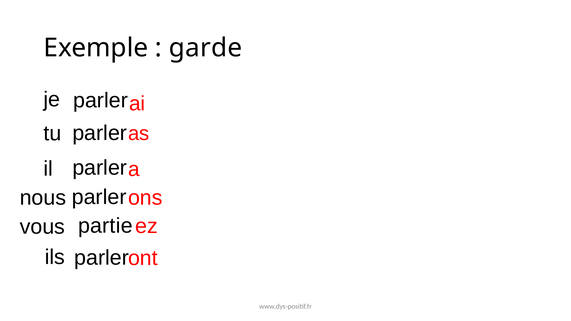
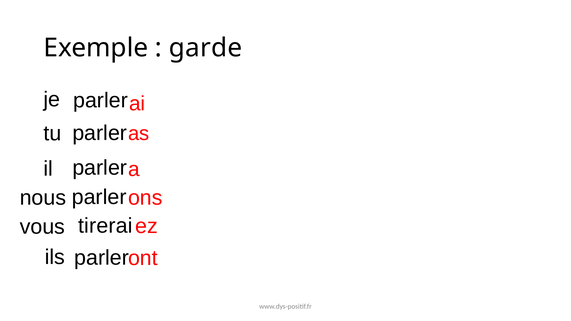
partie: partie -> tirerai
